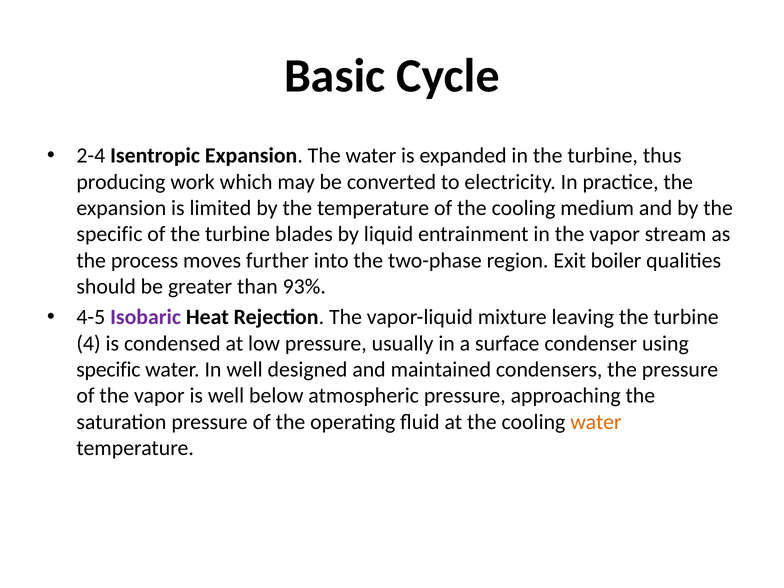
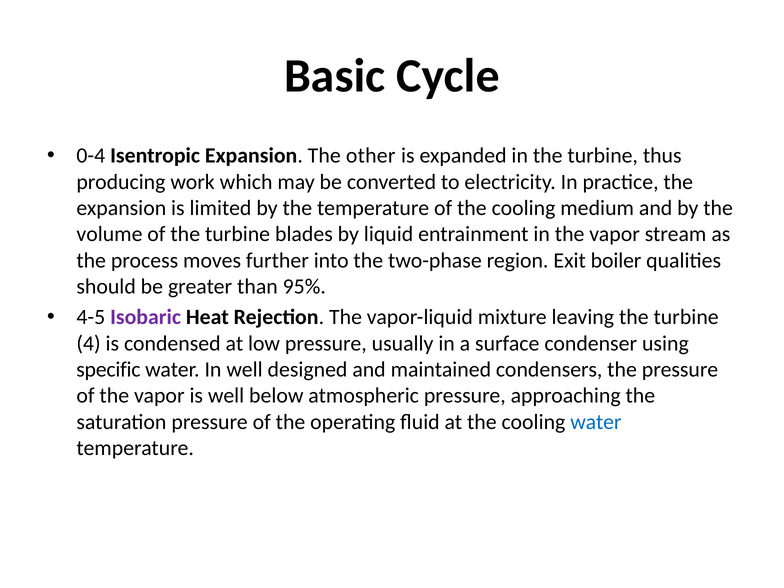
2-4: 2-4 -> 0-4
The water: water -> other
specific at (109, 234): specific -> volume
93%: 93% -> 95%
water at (596, 422) colour: orange -> blue
